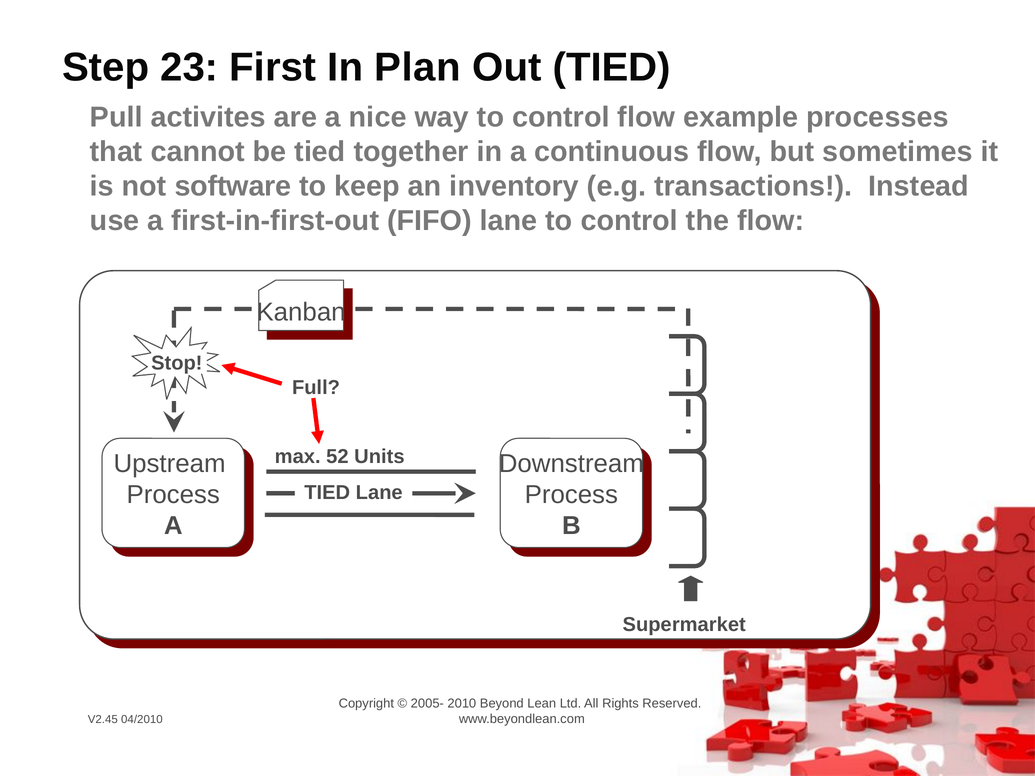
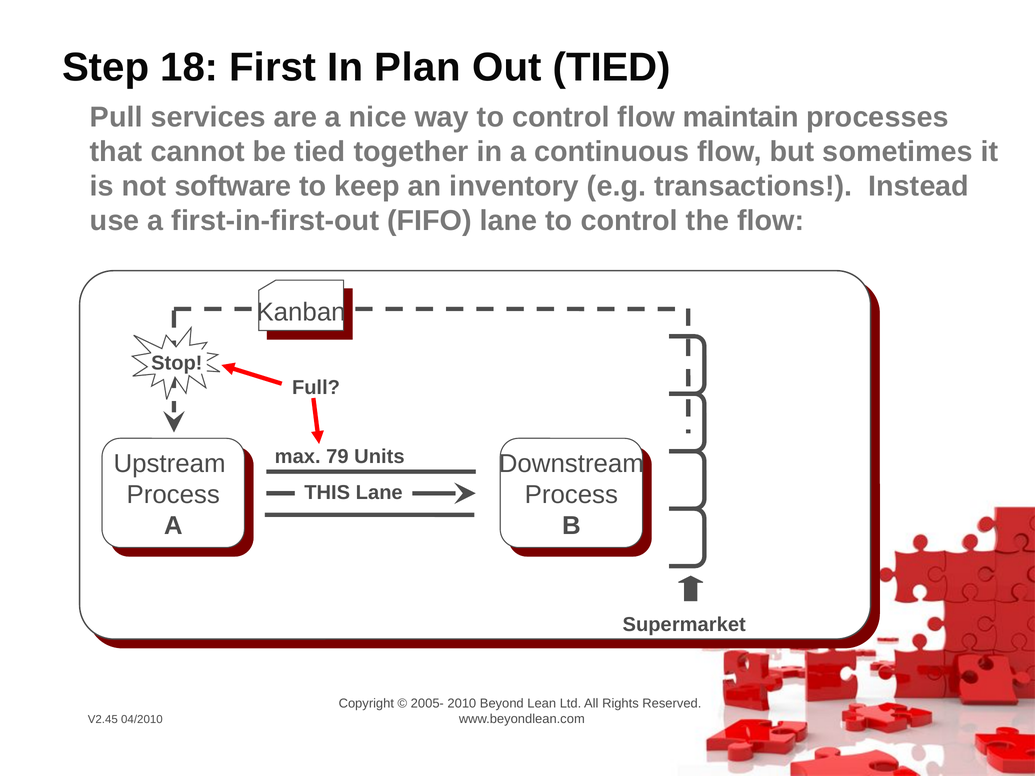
23: 23 -> 18
activites: activites -> services
example: example -> maintain
52: 52 -> 79
TIED at (327, 493): TIED -> THIS
